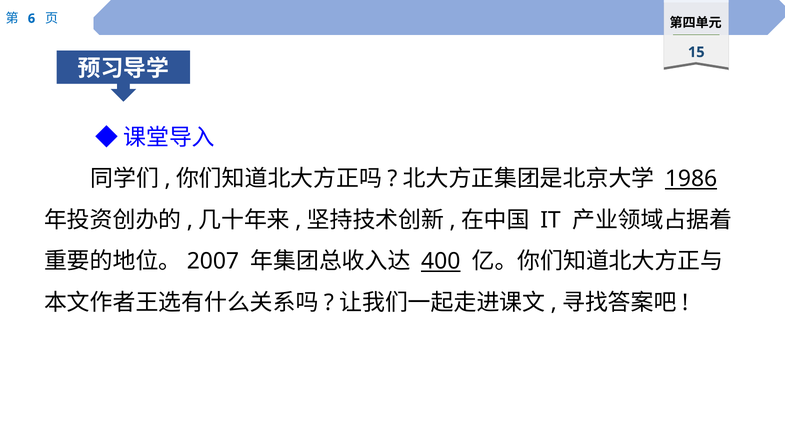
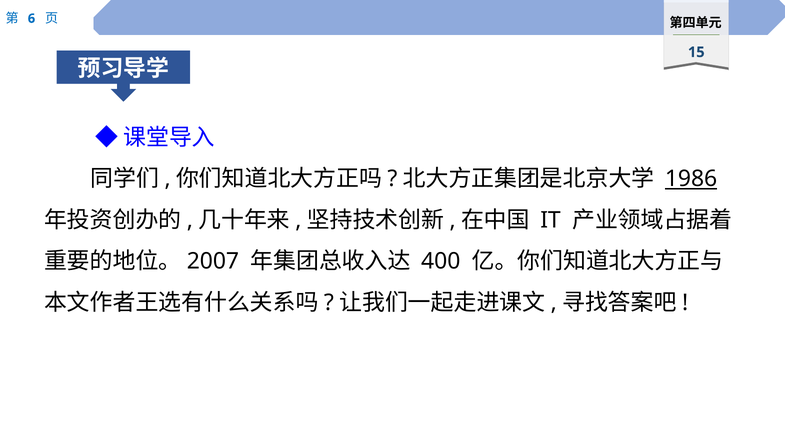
400 underline: present -> none
